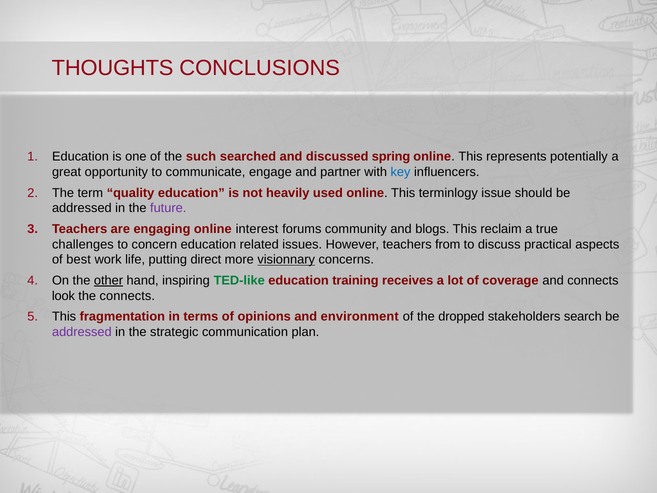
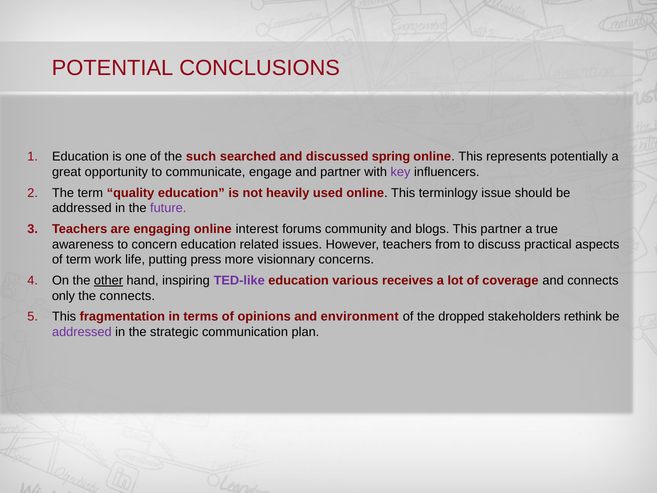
THOUGHTS: THOUGHTS -> POTENTIAL
key colour: blue -> purple
This reclaim: reclaim -> partner
challenges: challenges -> awareness
of best: best -> term
direct: direct -> press
visionnary underline: present -> none
TED-like colour: green -> purple
training: training -> various
look: look -> only
search: search -> rethink
